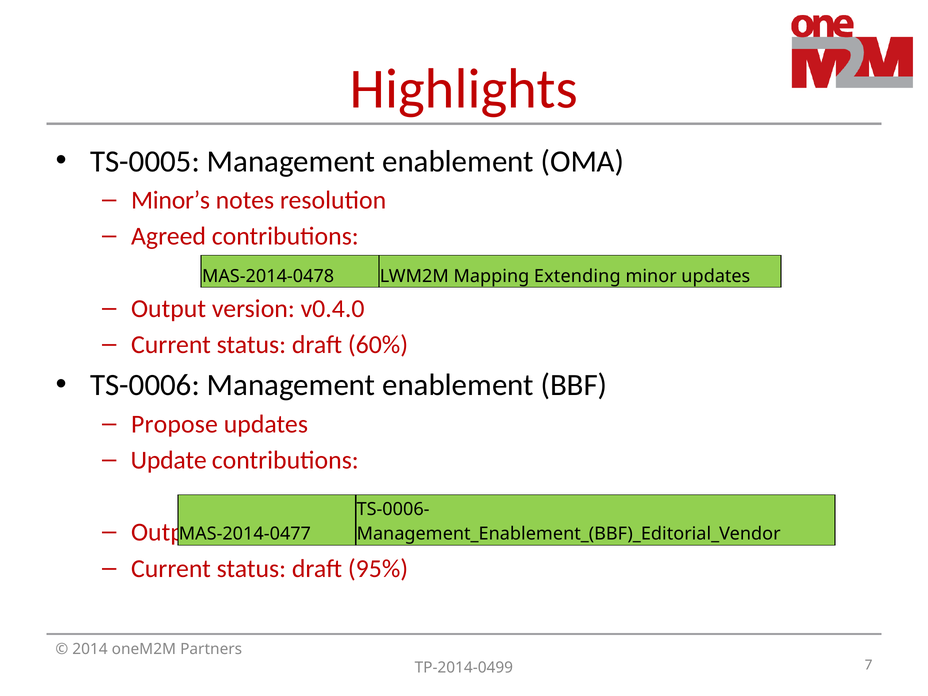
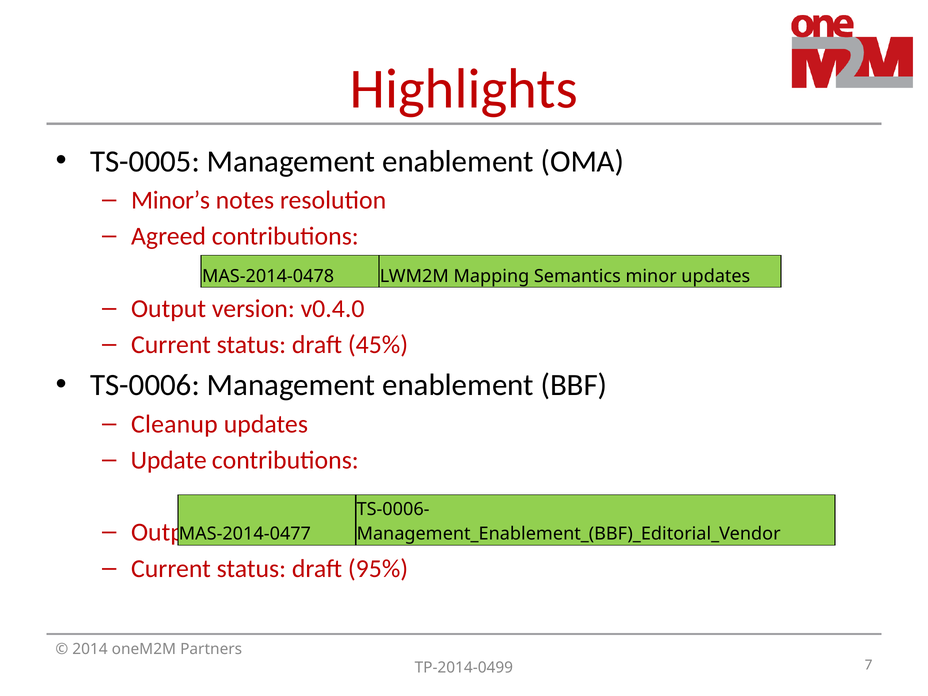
Extending: Extending -> Semantics
60%: 60% -> 45%
Propose: Propose -> Cleanup
